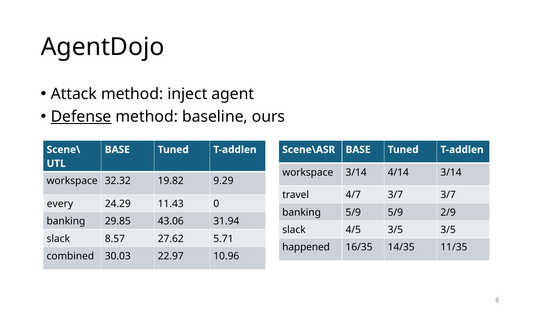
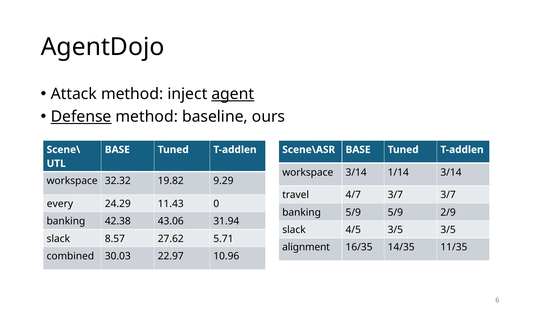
agent underline: none -> present
4/14: 4/14 -> 1/14
29.85: 29.85 -> 42.38
happened: happened -> alignment
